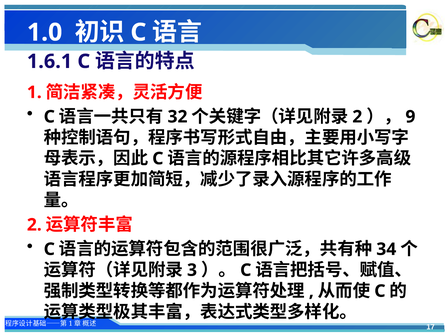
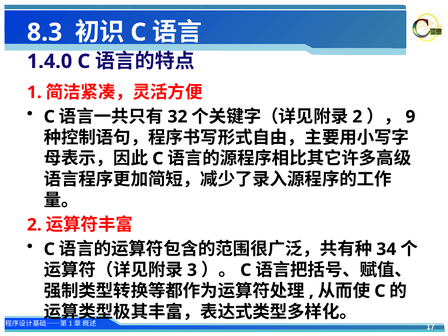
1.0: 1.0 -> 8.3
1.6.1: 1.6.1 -> 1.4.0
